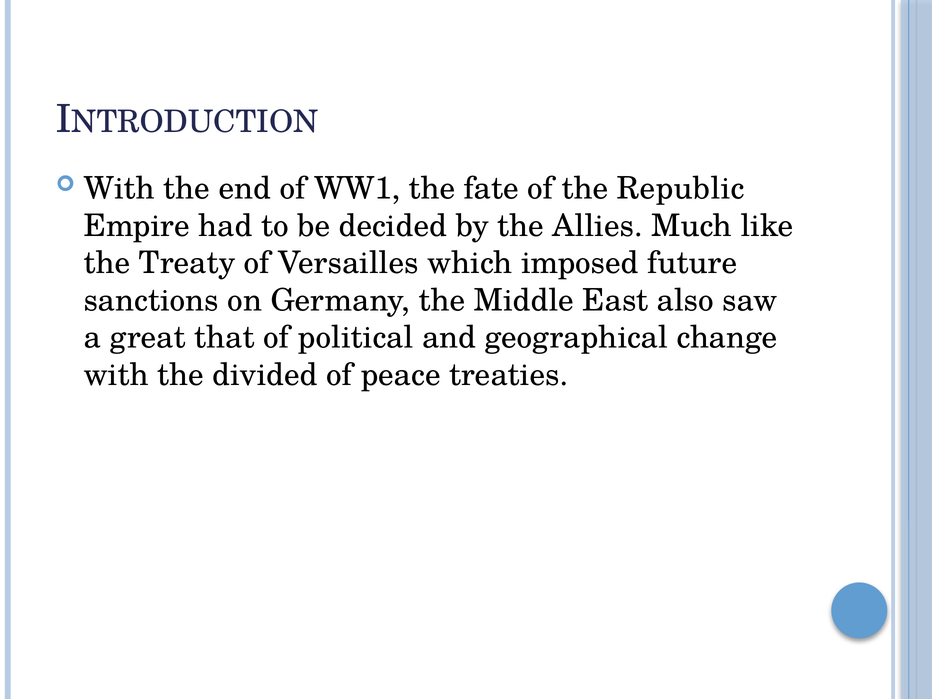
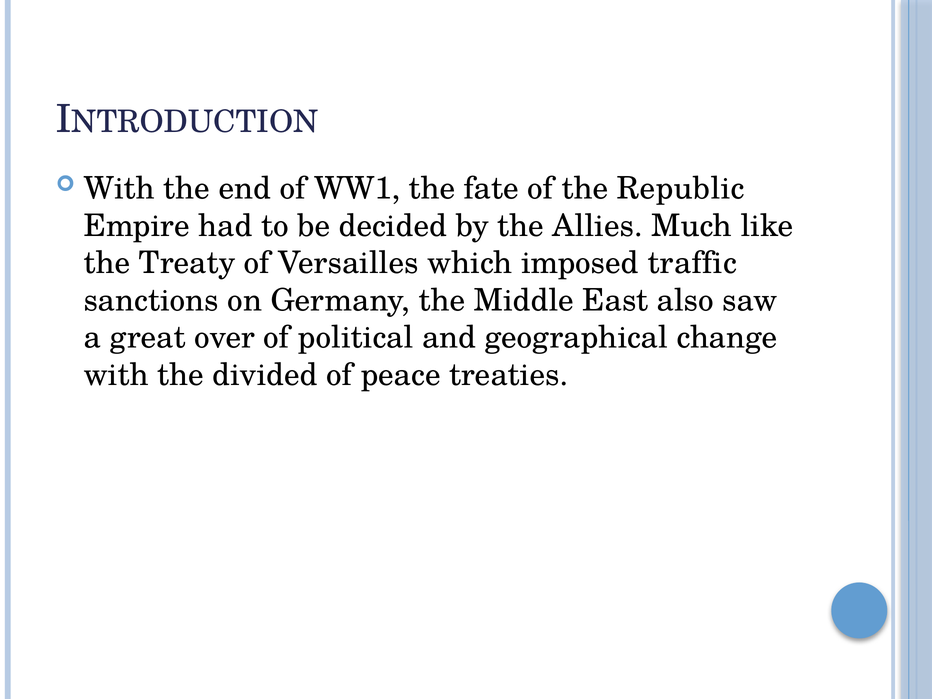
future: future -> traffic
that: that -> over
